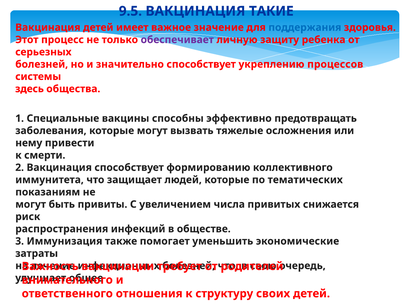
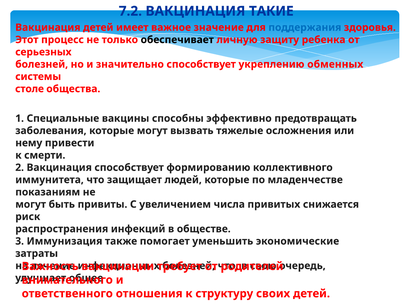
9.5: 9.5 -> 7.2
обеспечивает colour: purple -> black
процессов: процессов -> обменных
здесь: здесь -> столе
тематических: тематических -> младенчестве
